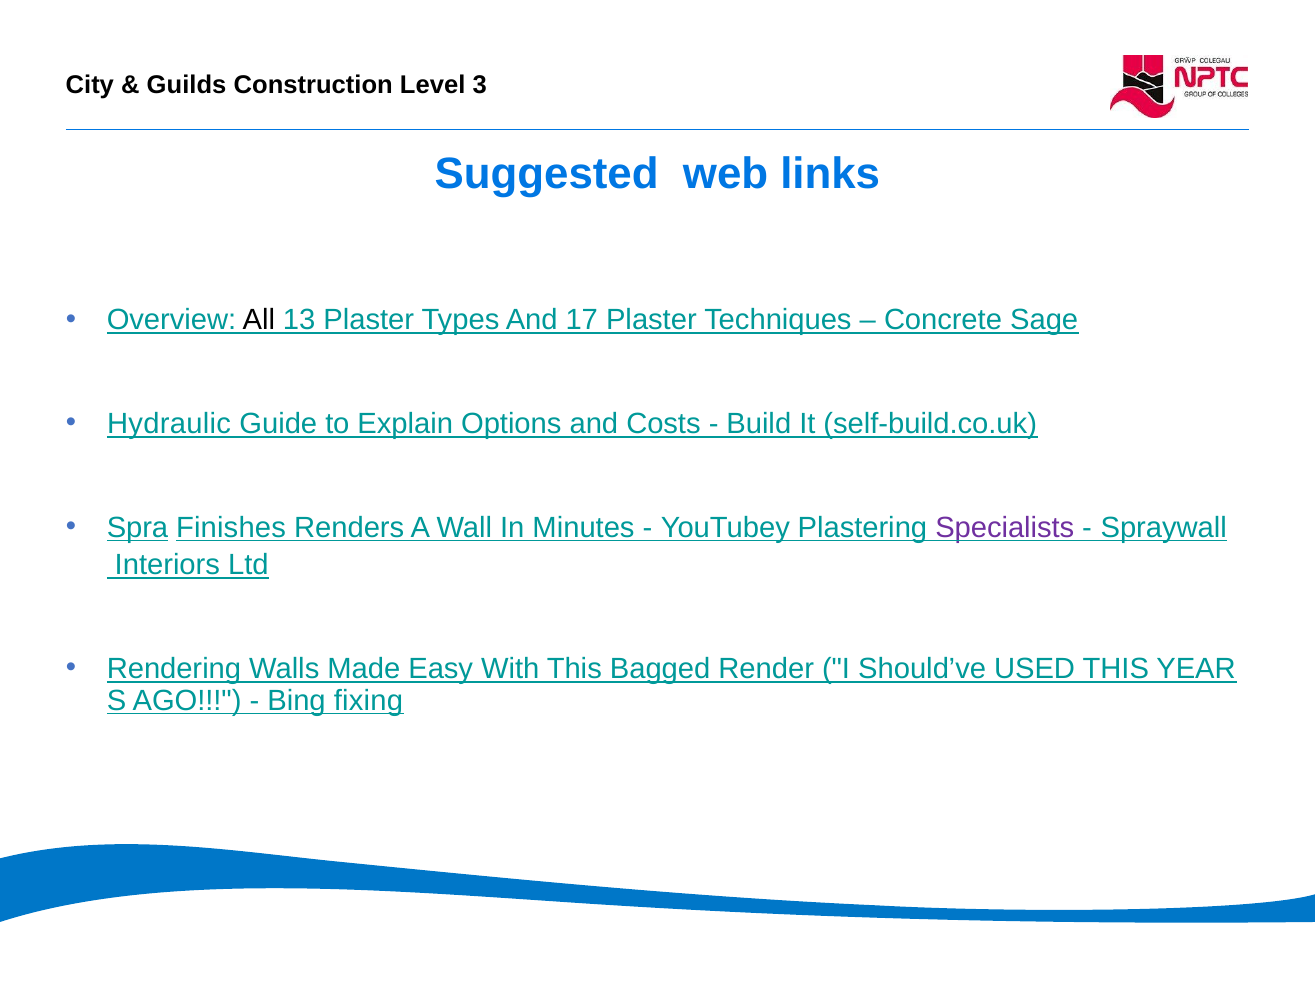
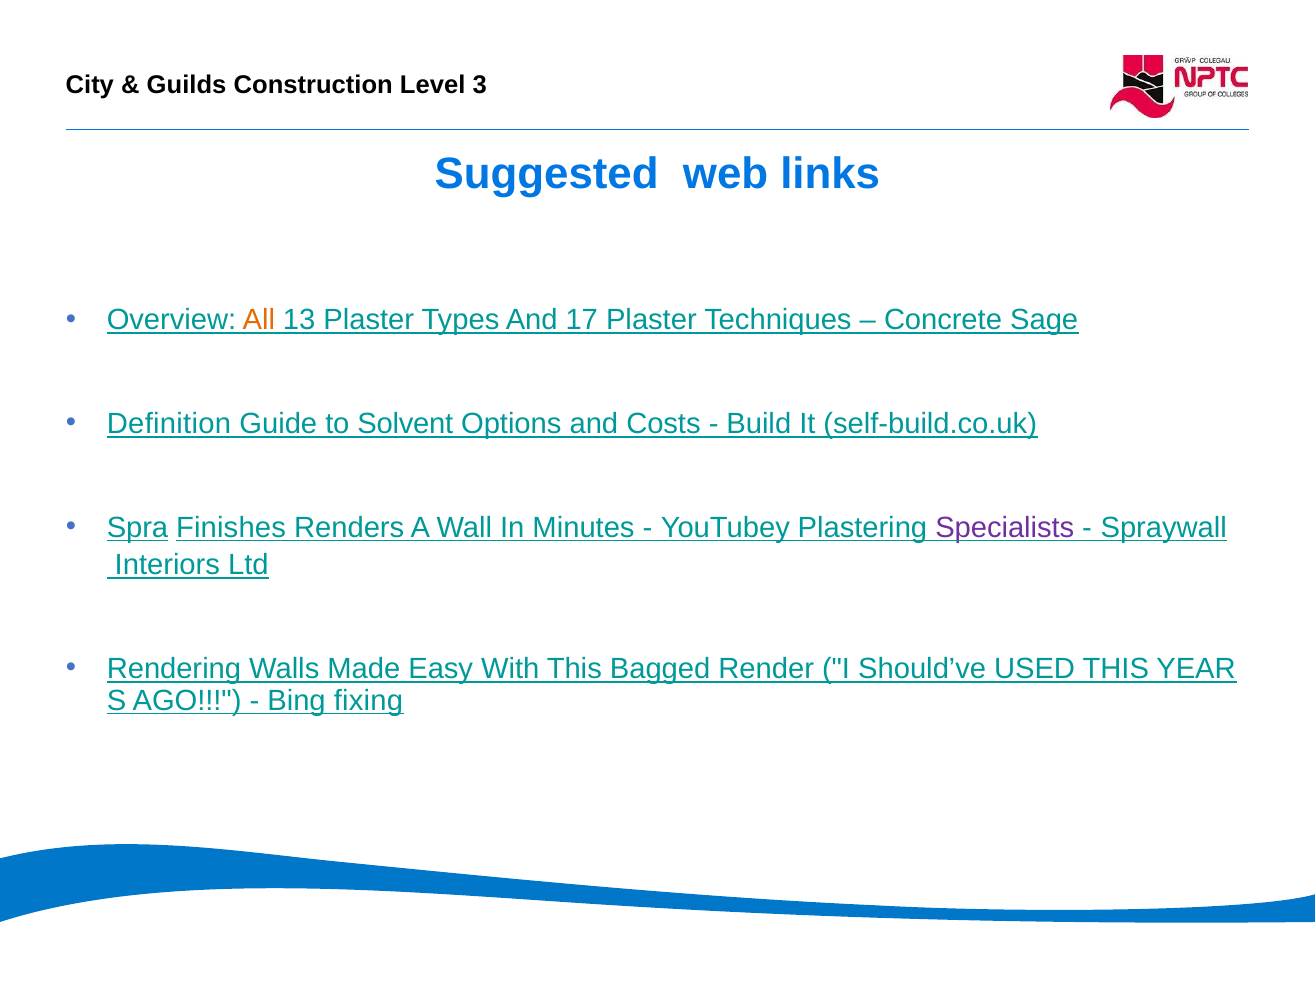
All colour: black -> orange
Hydraulic: Hydraulic -> Definition
Explain: Explain -> Solvent
